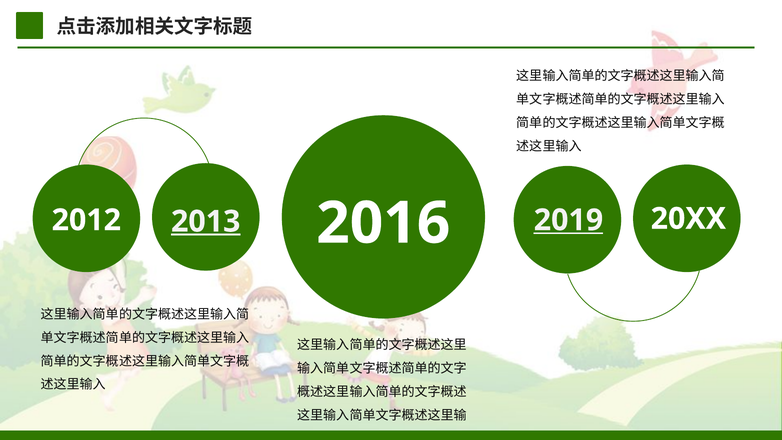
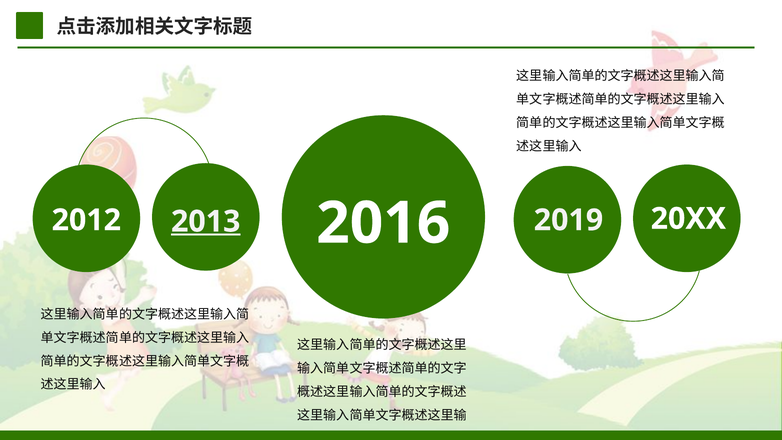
2019 underline: present -> none
